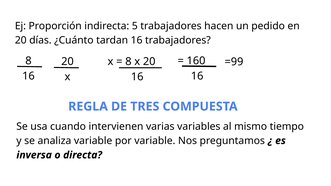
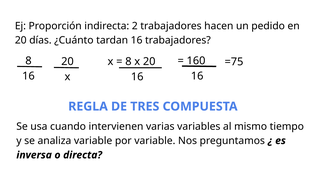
5: 5 -> 2
=99: =99 -> =75
